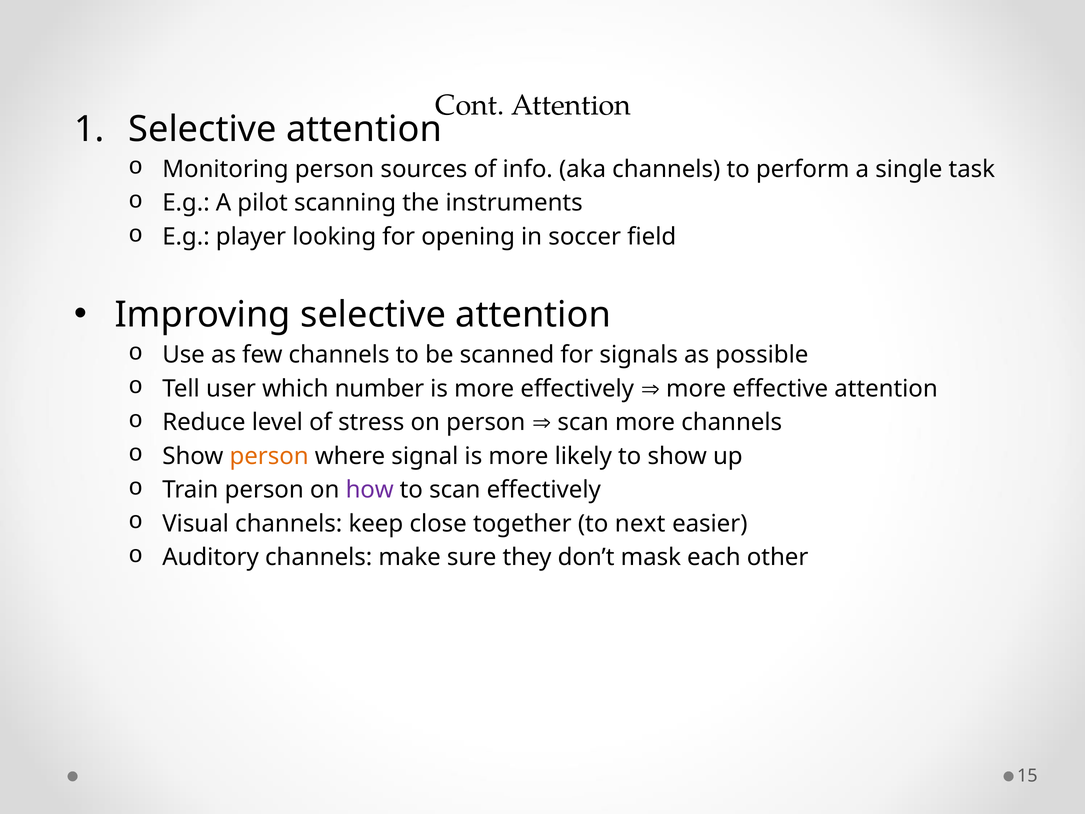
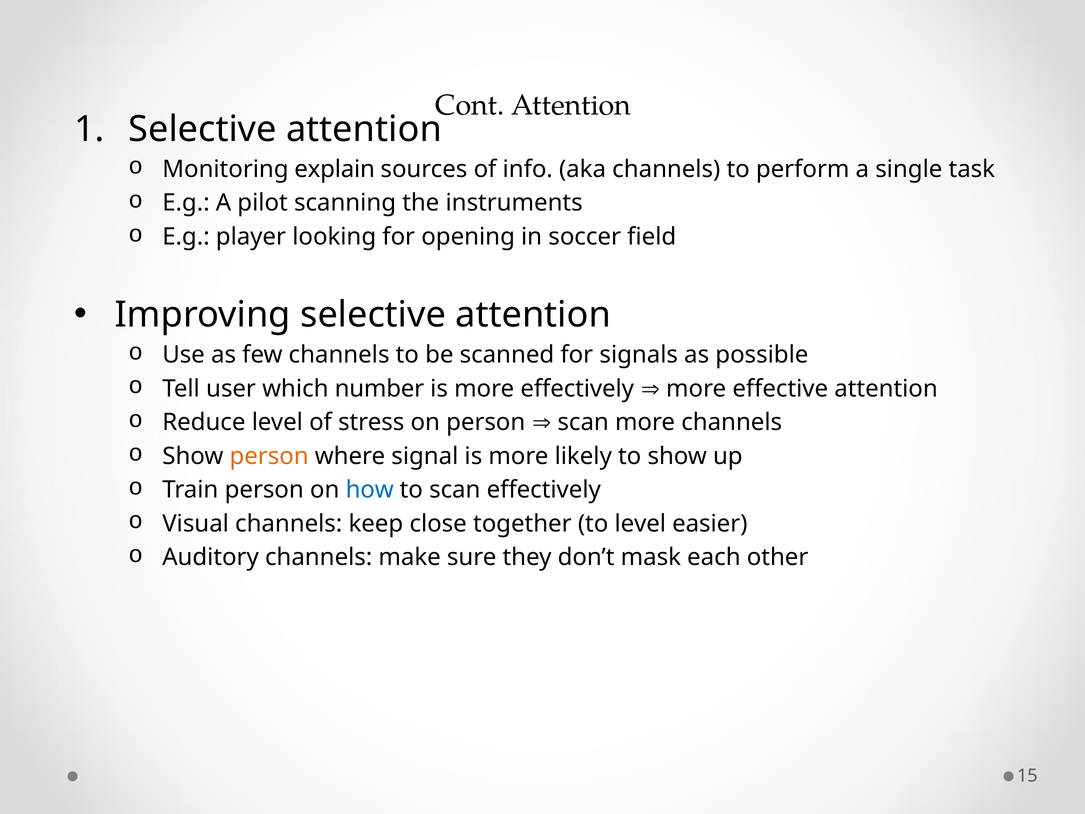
Monitoring person: person -> explain
how colour: purple -> blue
to next: next -> level
